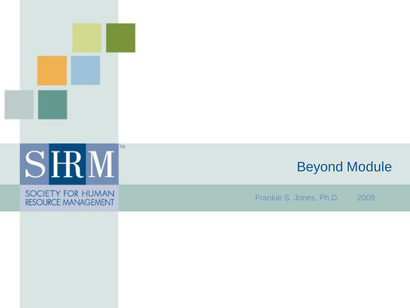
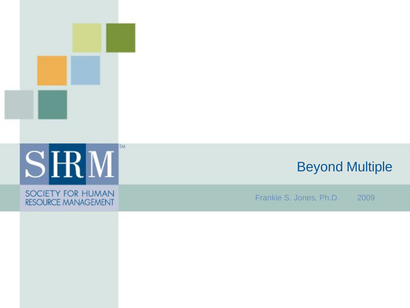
Module: Module -> Multiple
